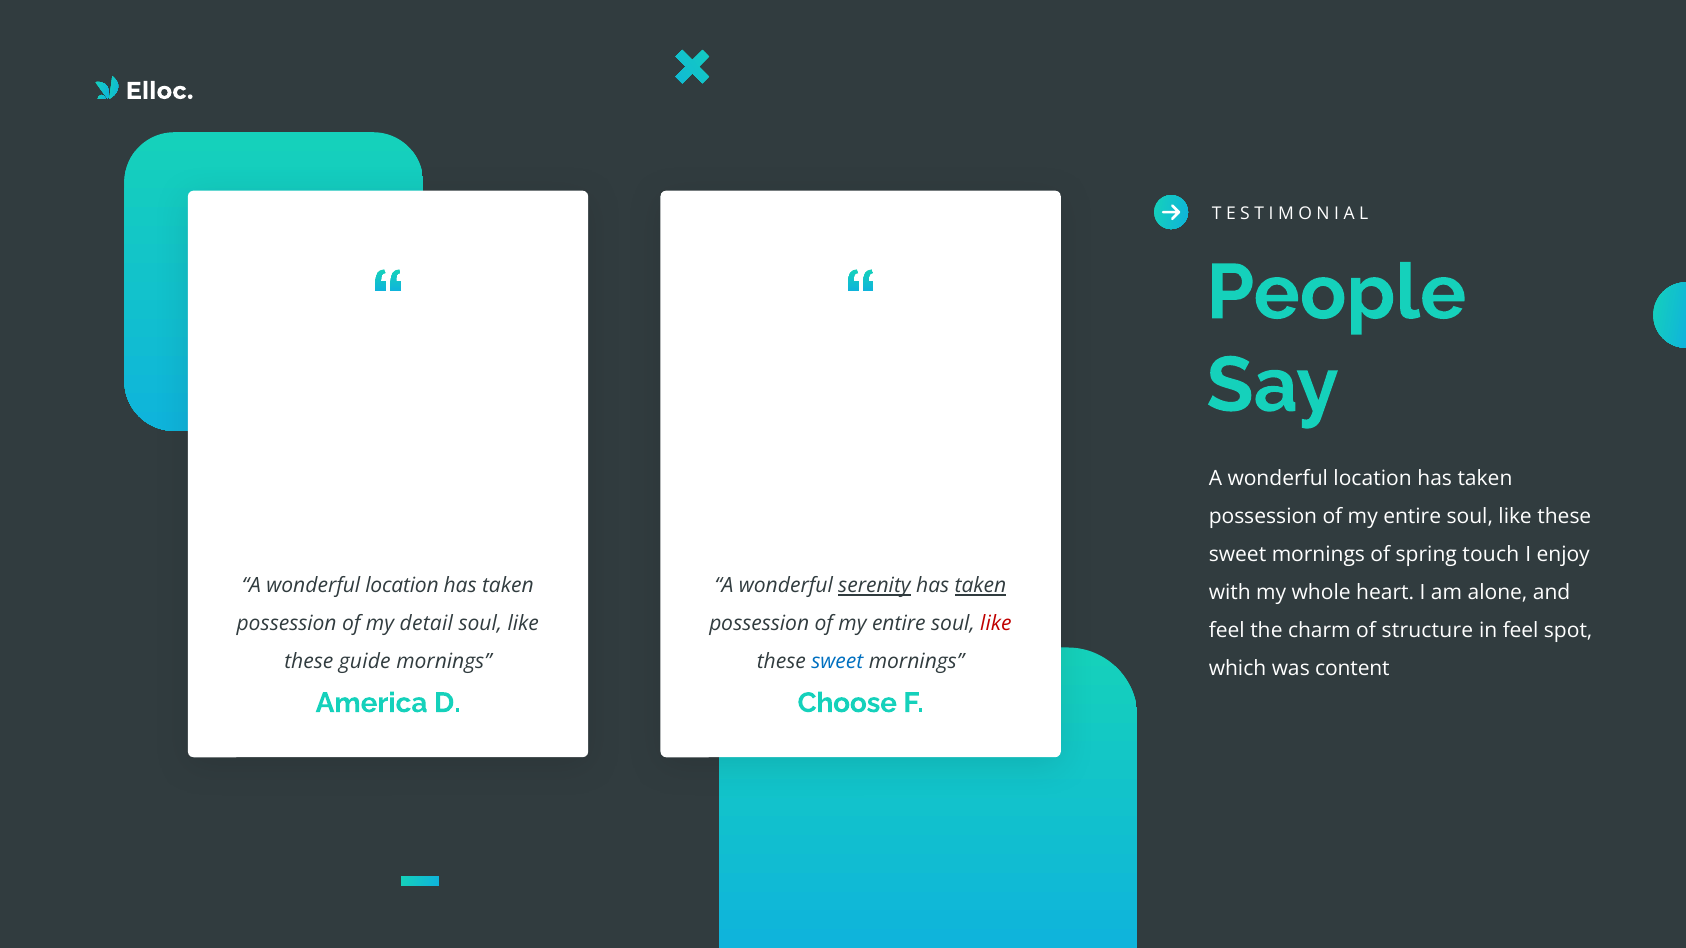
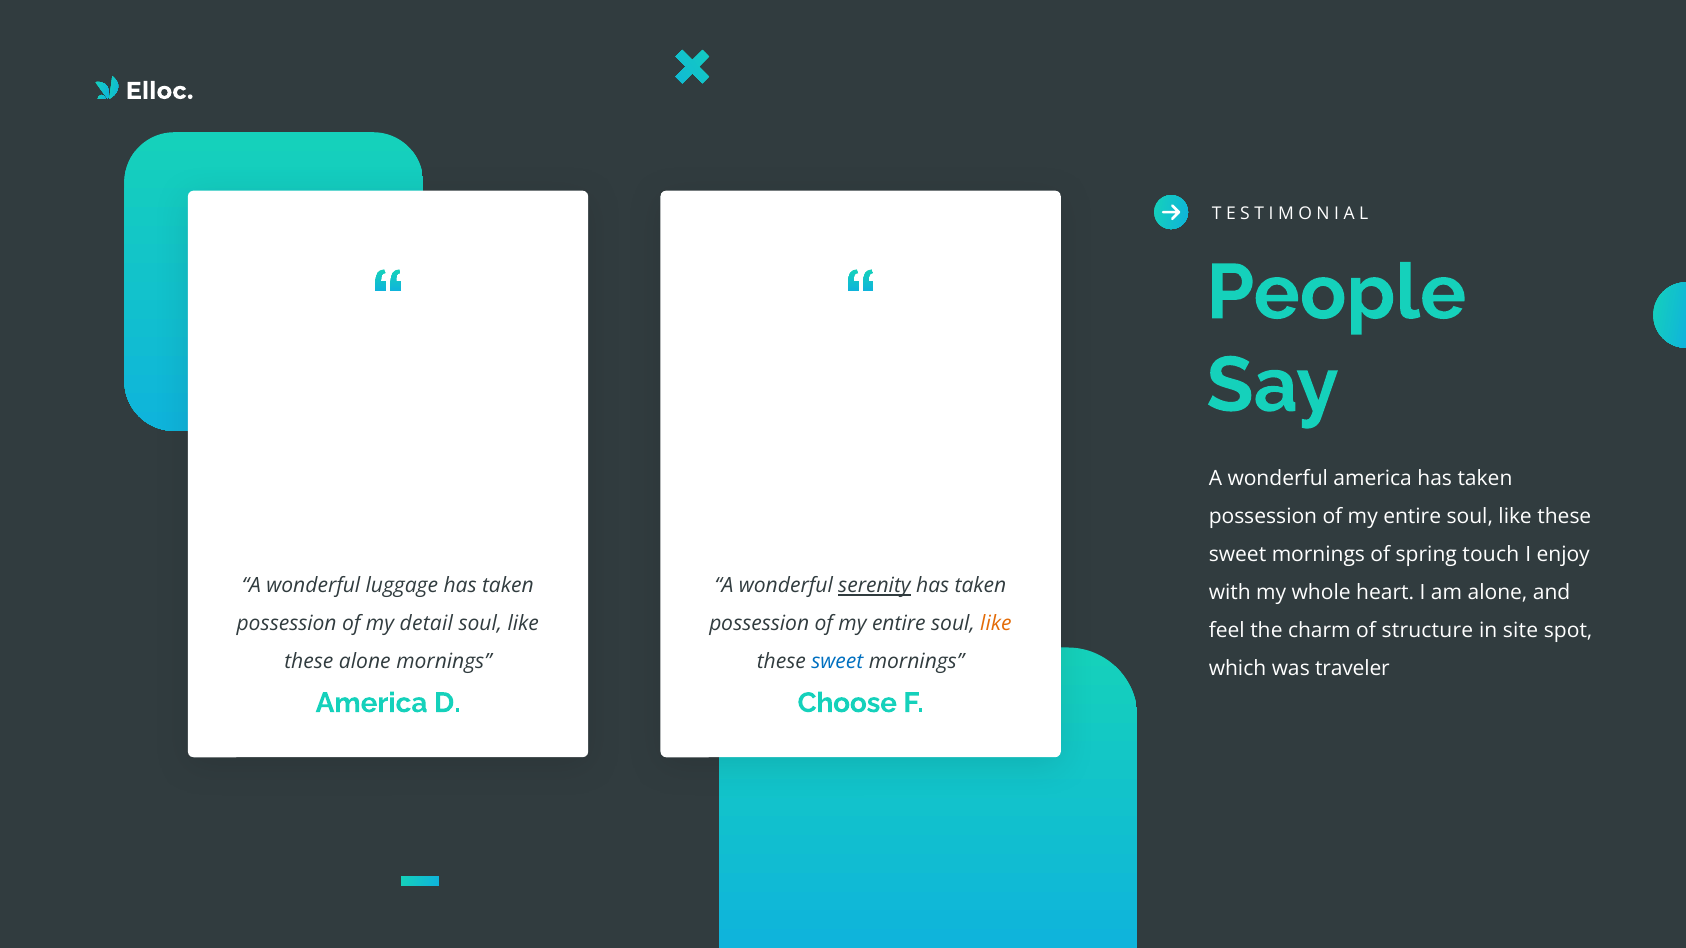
location at (1373, 479): location -> america
location at (402, 586): location -> luggage
taken at (980, 586) underline: present -> none
like at (996, 624) colour: red -> orange
in feel: feel -> site
these guide: guide -> alone
content: content -> traveler
